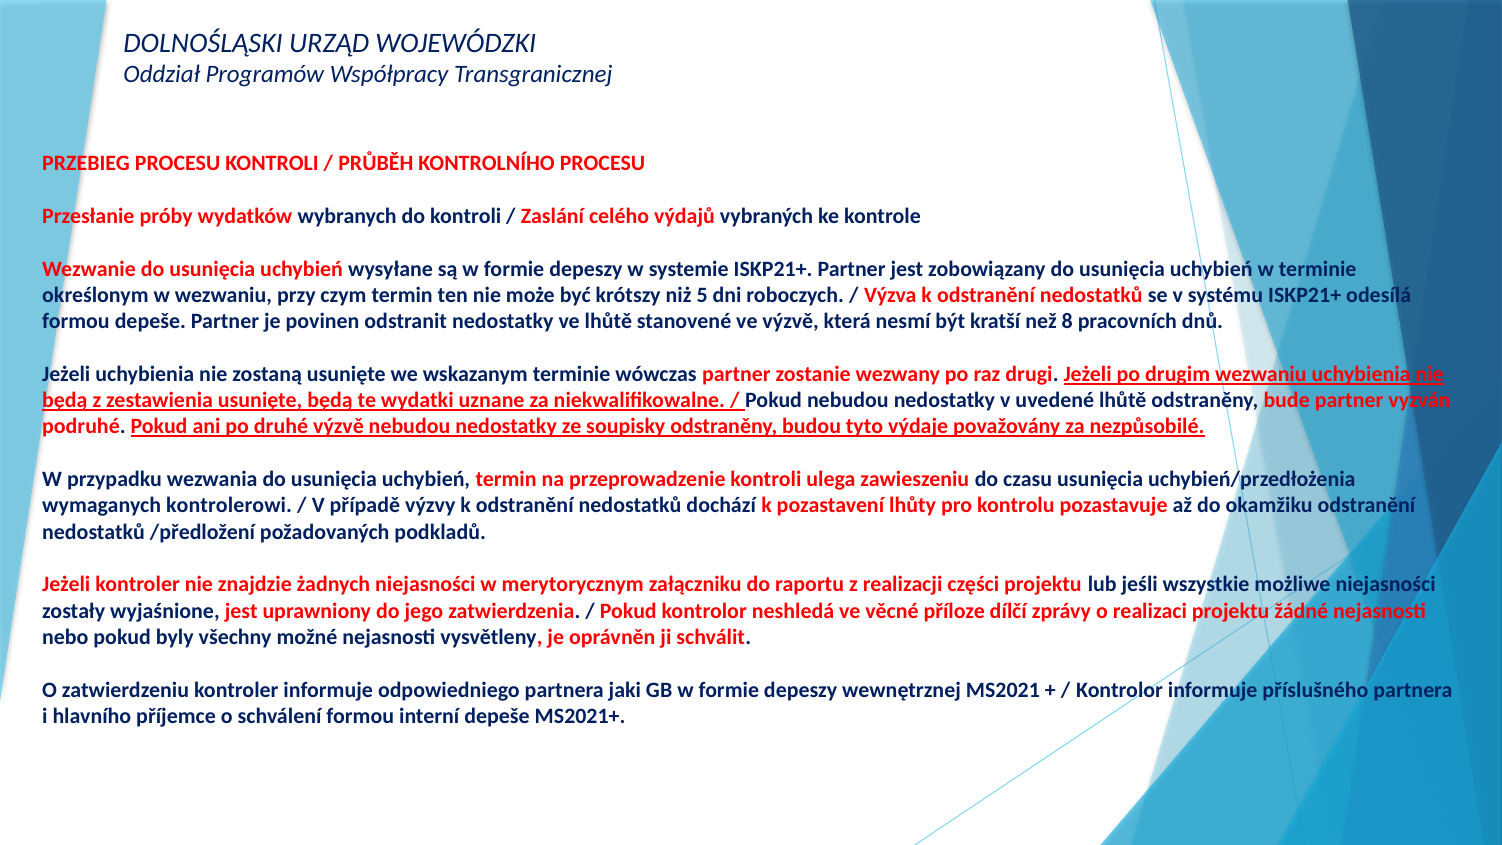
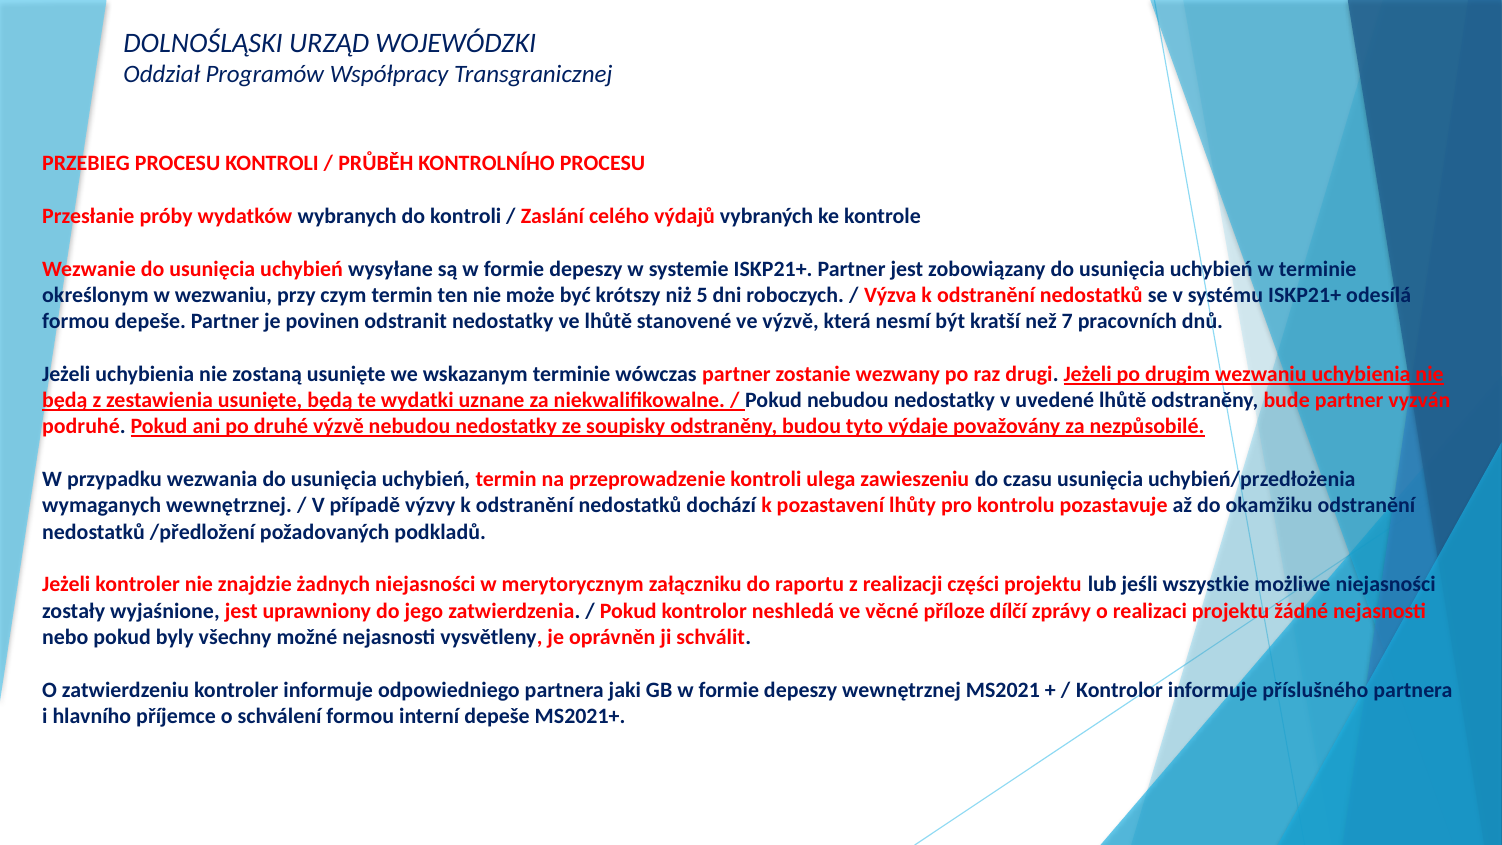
8: 8 -> 7
wymaganych kontrolerowi: kontrolerowi -> wewnętrznej
